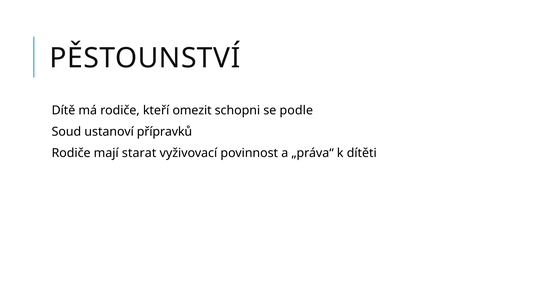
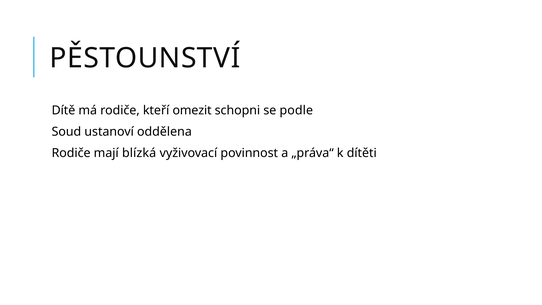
přípravků: přípravků -> oddělena
starat: starat -> blízká
